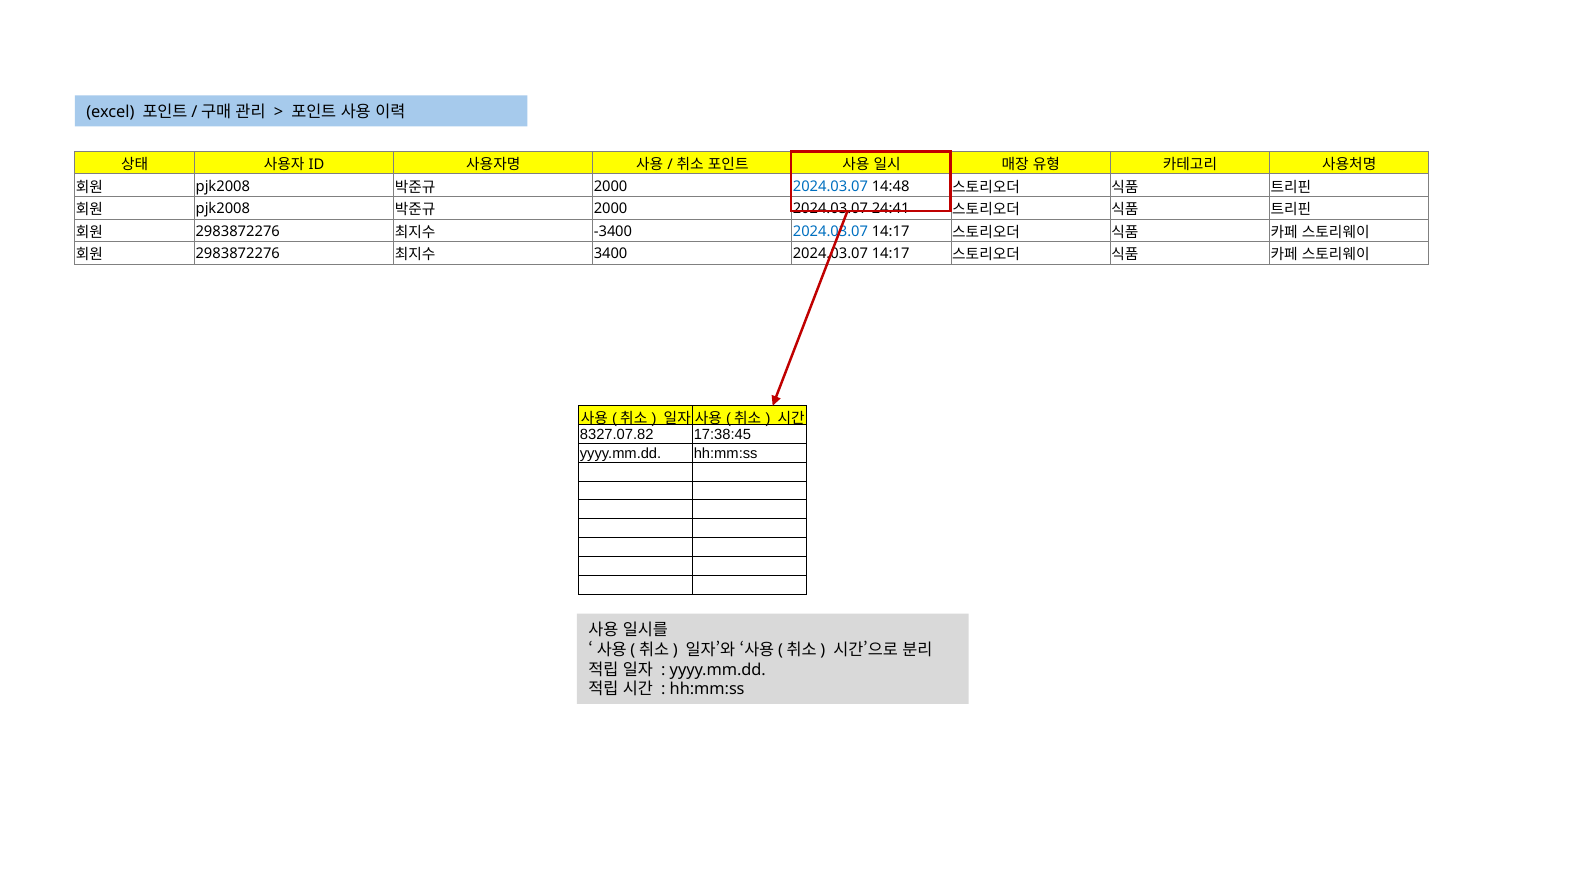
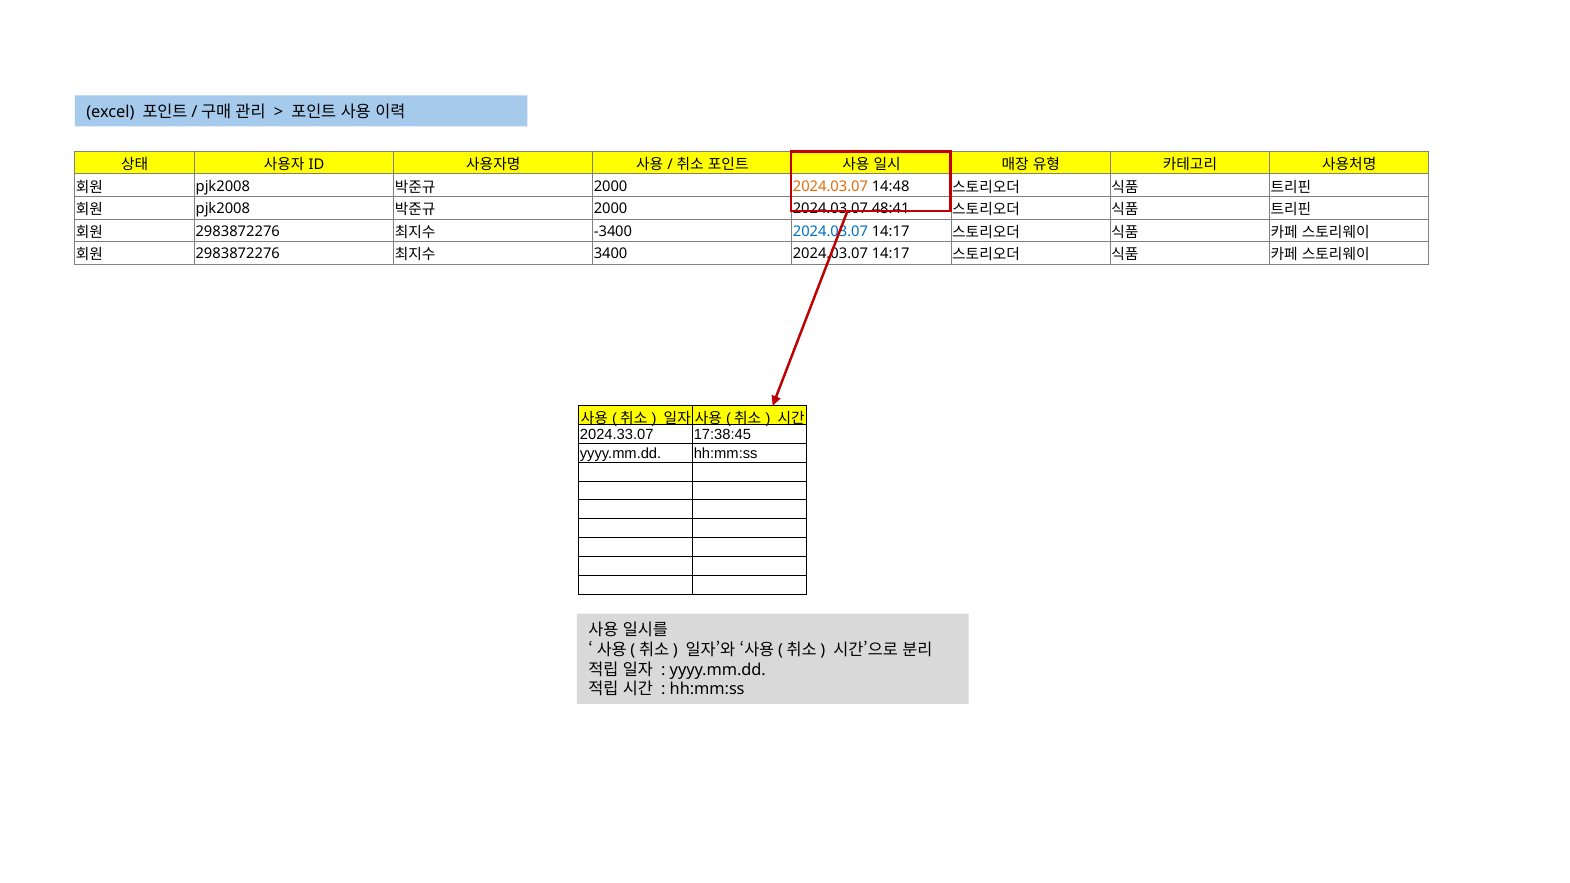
2024.03.07 at (830, 187) colour: blue -> orange
24:41: 24:41 -> 48:41
8327.07.82: 8327.07.82 -> 2024.33.07
